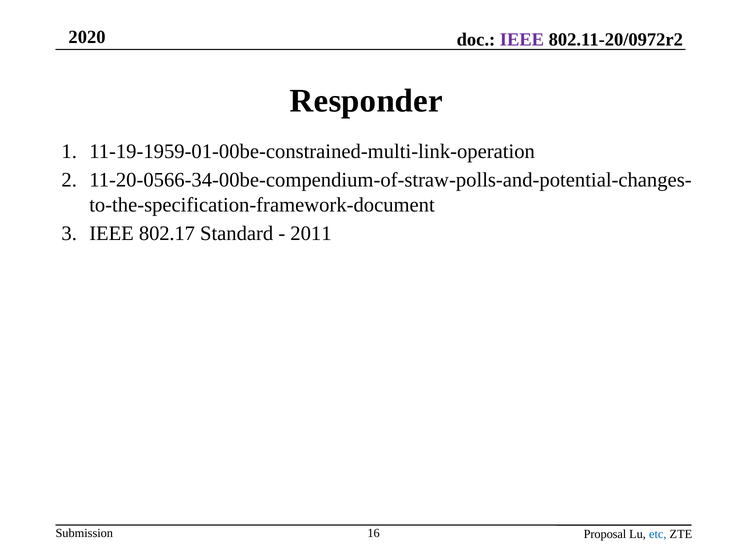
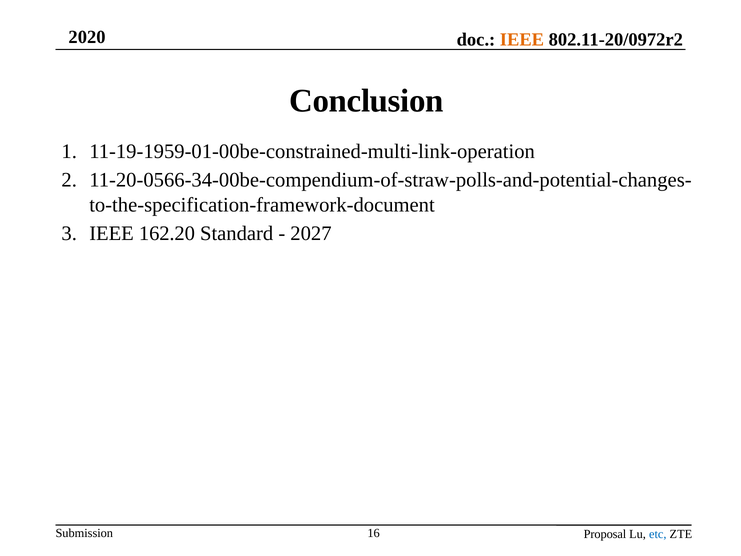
IEEE at (522, 40) colour: purple -> orange
Responder: Responder -> Conclusion
802.17: 802.17 -> 162.20
2011: 2011 -> 2027
